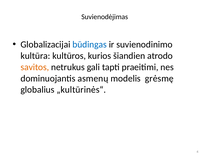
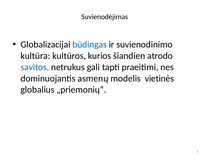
savitos colour: orange -> blue
grėsmę: grėsmę -> vietinės
„kultūrinės“: „kultūrinės“ -> „priemonių“
